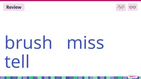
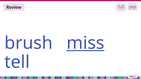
miss underline: none -> present
